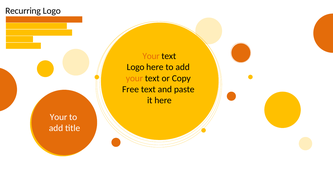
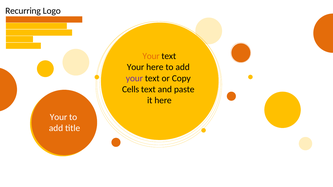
Logo at (136, 67): Logo -> Your
your at (134, 78) colour: orange -> purple
Free: Free -> Cells
